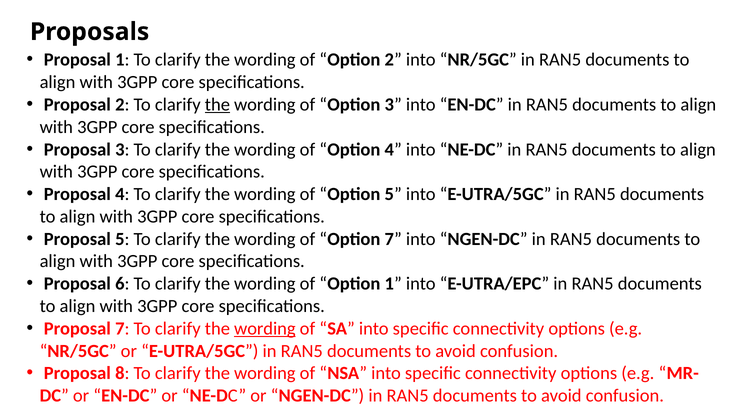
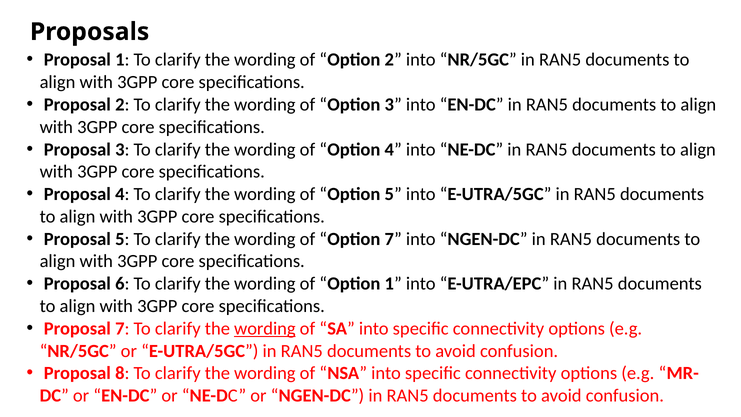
the at (217, 105) underline: present -> none
